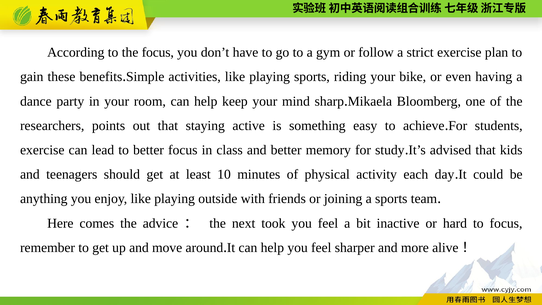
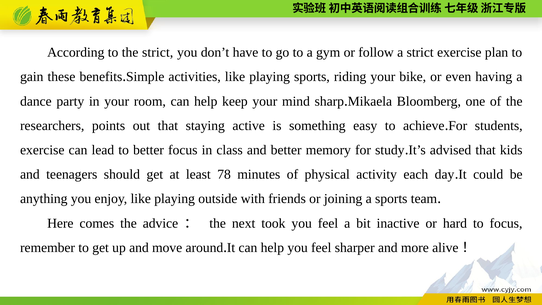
the focus: focus -> strict
10: 10 -> 78
